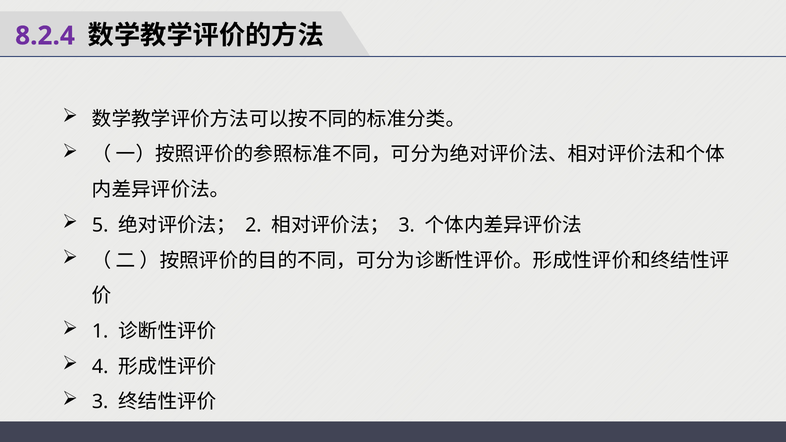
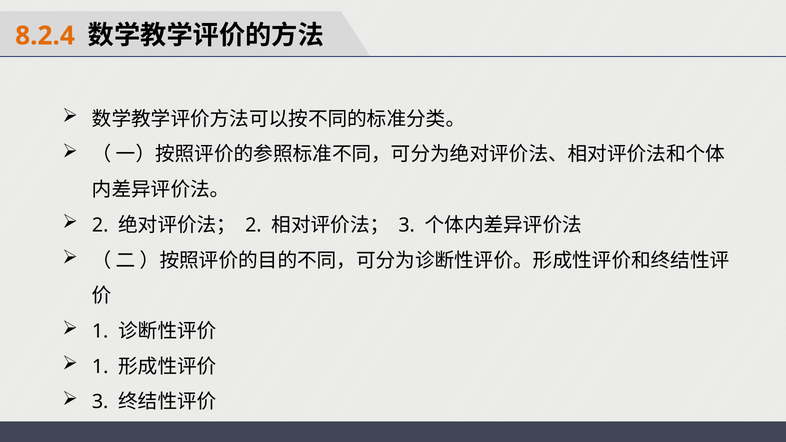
8.2.4 colour: purple -> orange
5 at (100, 225): 5 -> 2
4 at (100, 367): 4 -> 1
